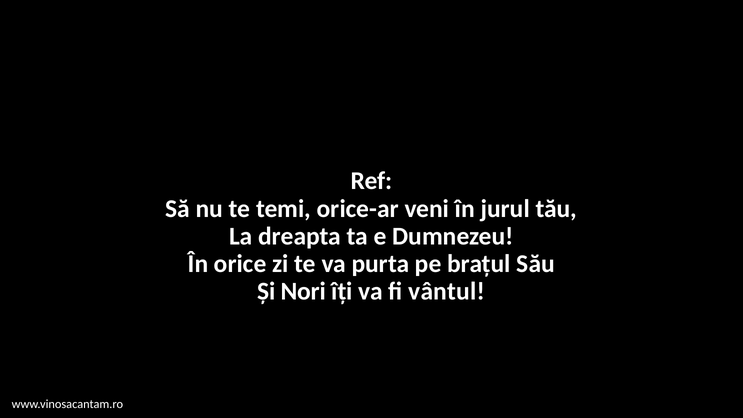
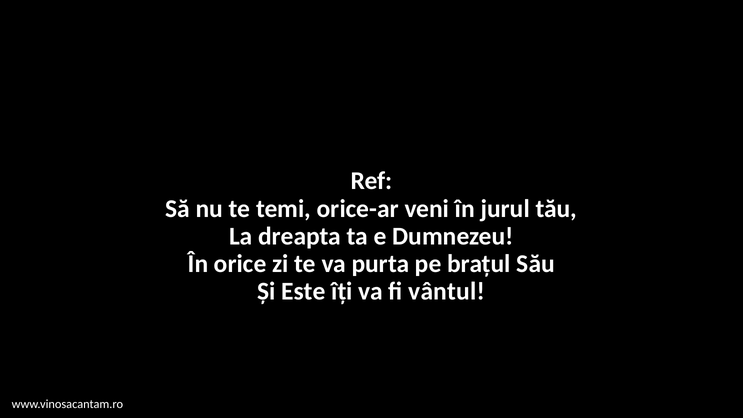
Nori: Nori -> Este
